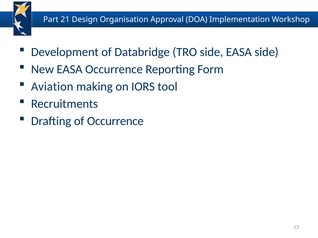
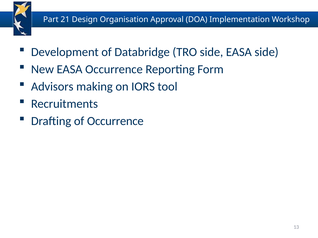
Aviation: Aviation -> Advisors
